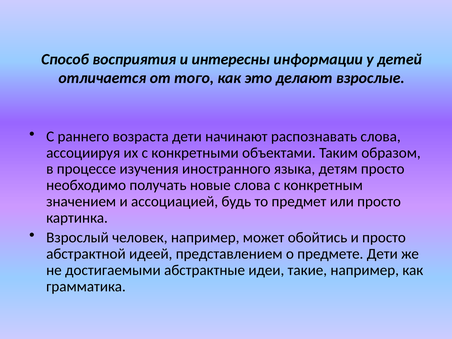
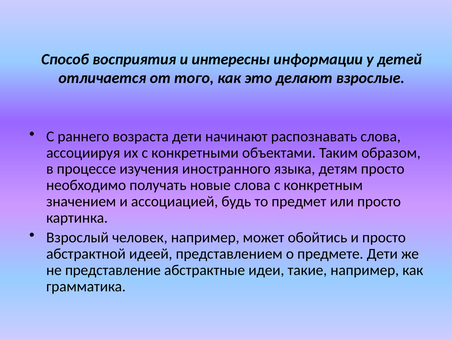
достигаемыми: достигаемыми -> представление
